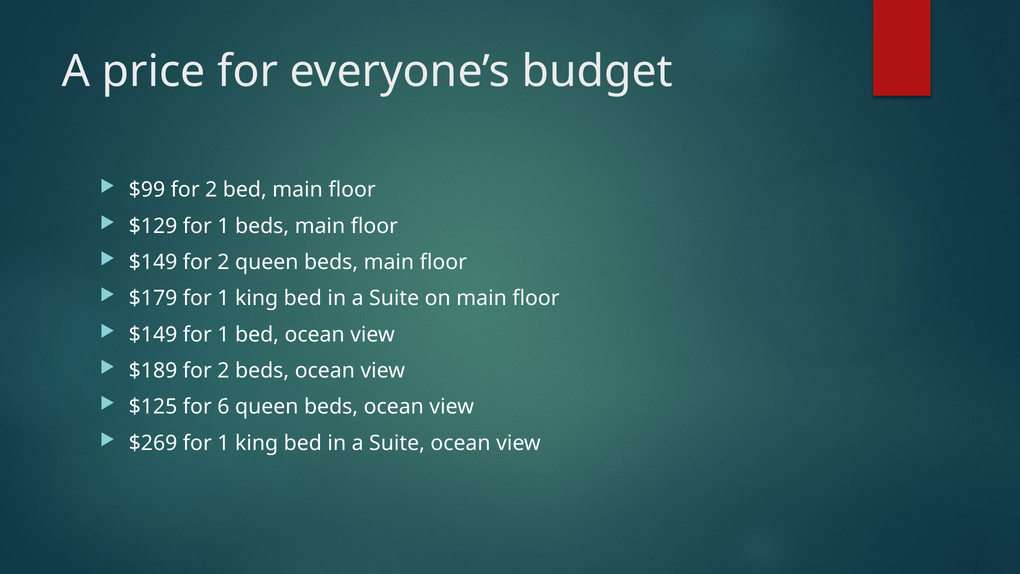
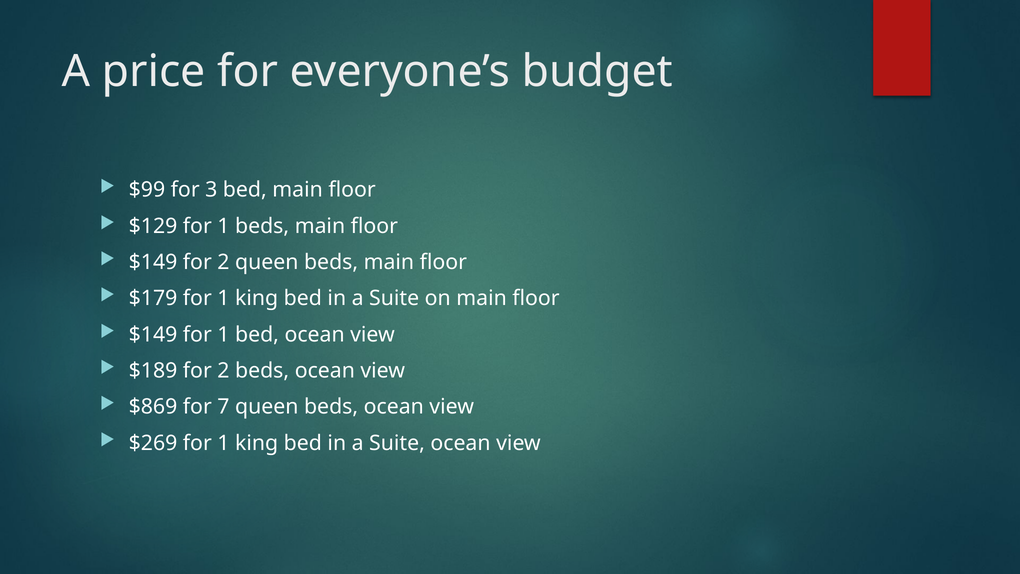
$99 for 2: 2 -> 3
$125: $125 -> $869
6: 6 -> 7
